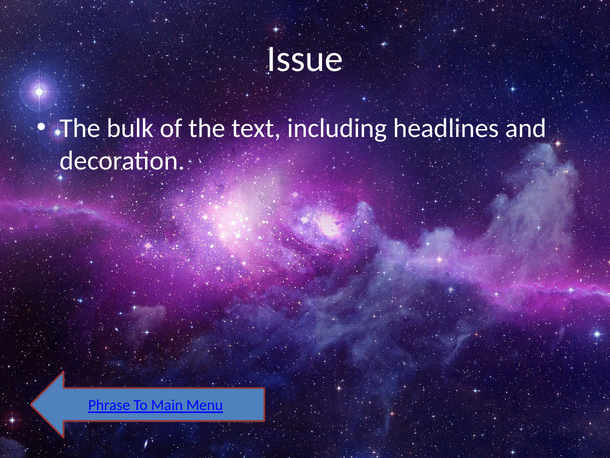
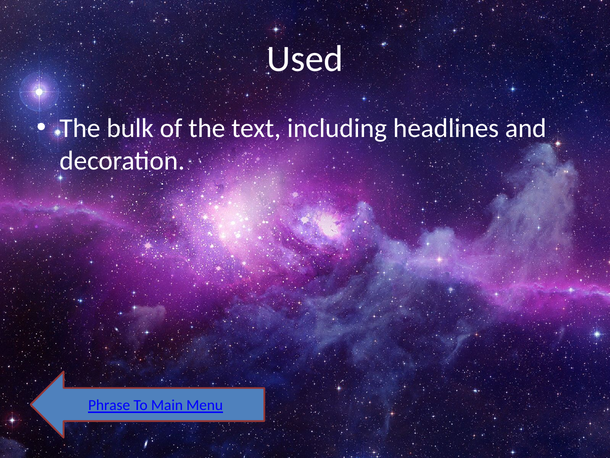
Issue: Issue -> Used
